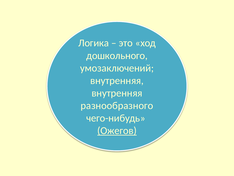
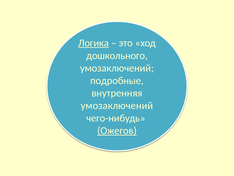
Логика underline: none -> present
внутренняя at (117, 80): внутренняя -> подробные
разнообразного at (117, 105): разнообразного -> умозаключений
